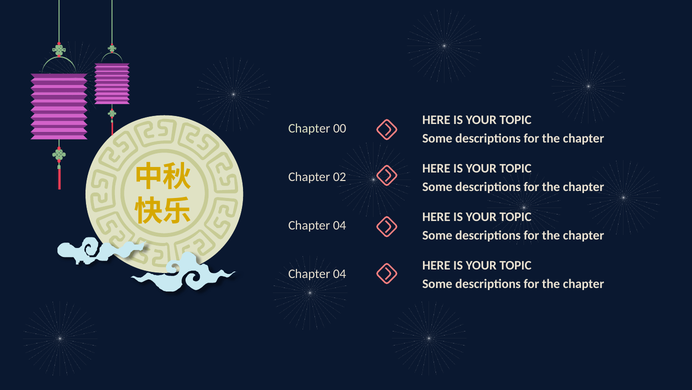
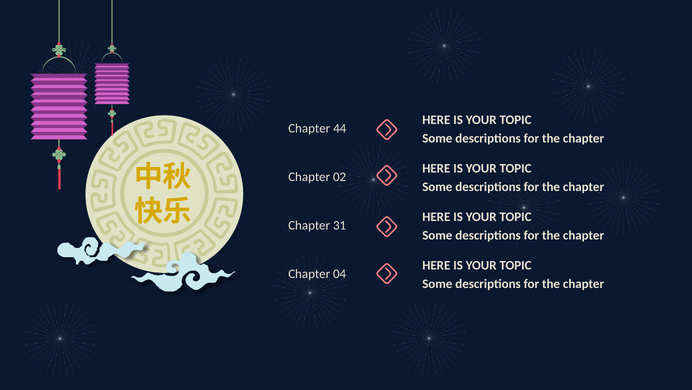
00: 00 -> 44
04 at (340, 225): 04 -> 31
